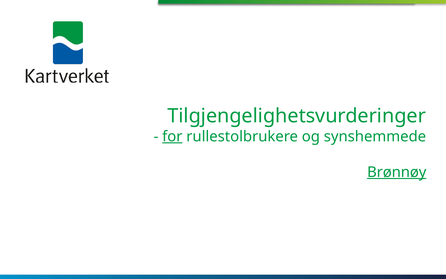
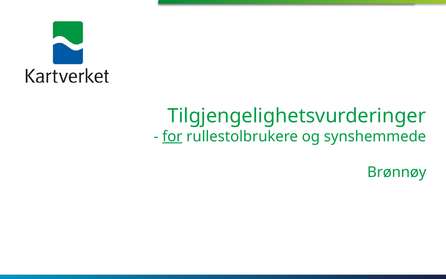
Brønnøy underline: present -> none
